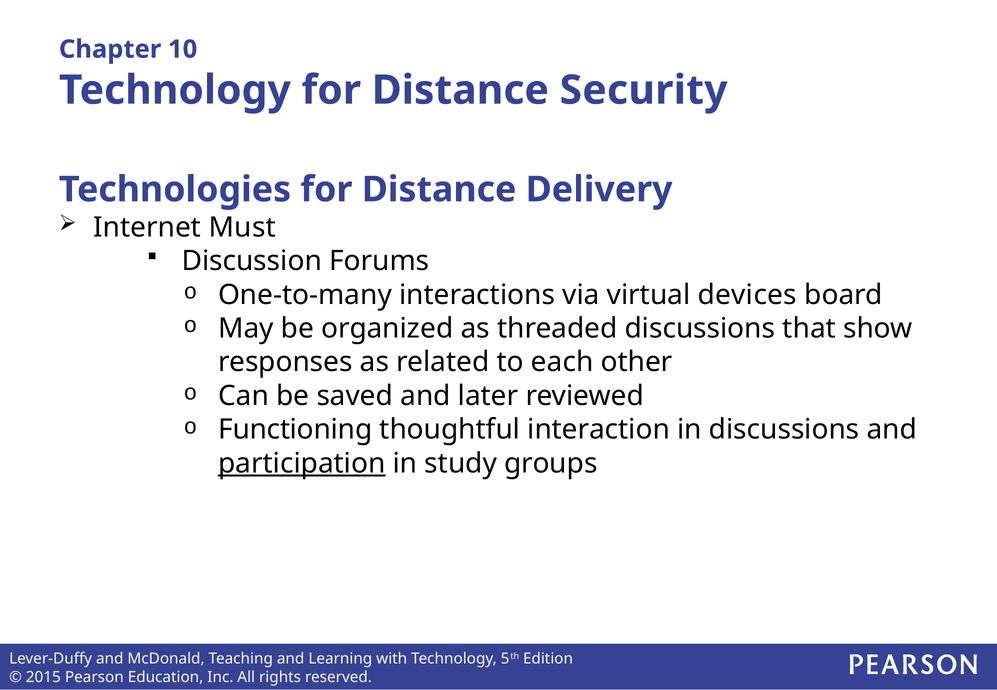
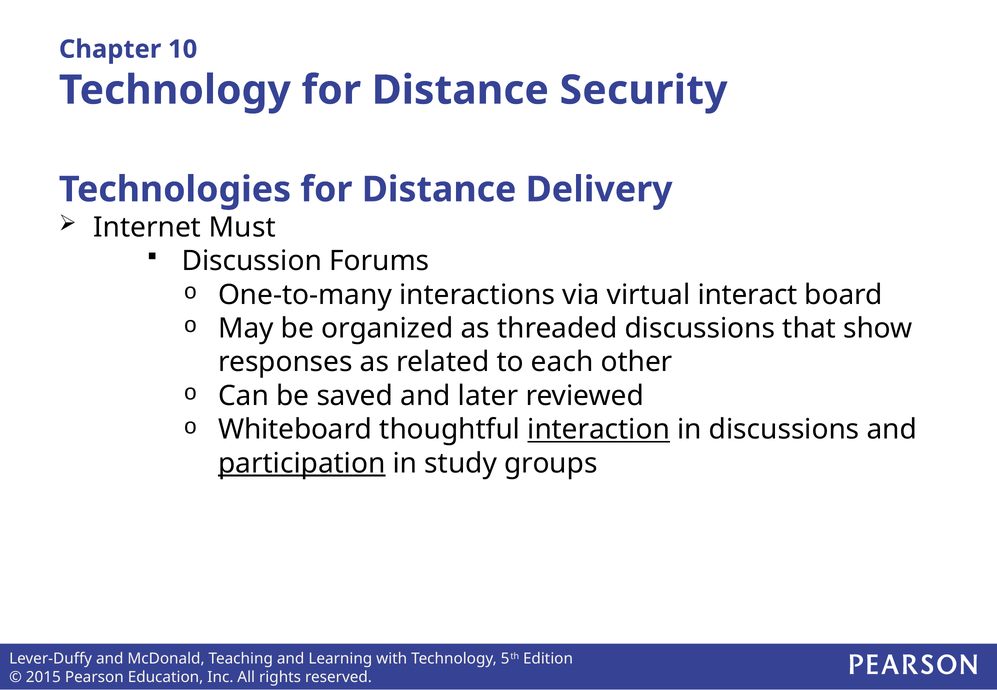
devices: devices -> interact
Functioning: Functioning -> Whiteboard
interaction underline: none -> present
